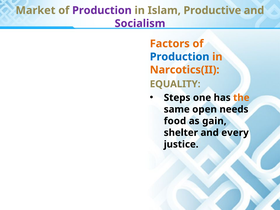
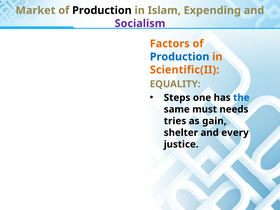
Production at (102, 10) colour: purple -> black
Productive: Productive -> Expending
Narcotics(II: Narcotics(II -> Scientific(II
the colour: orange -> blue
open: open -> must
food: food -> tries
